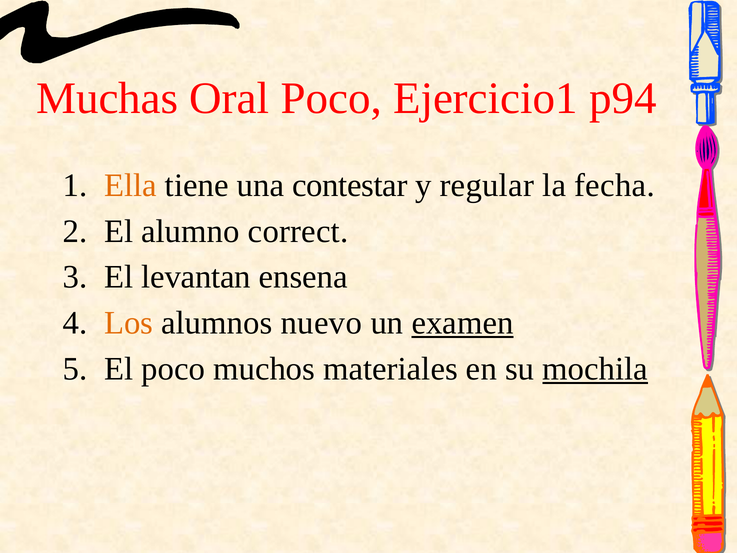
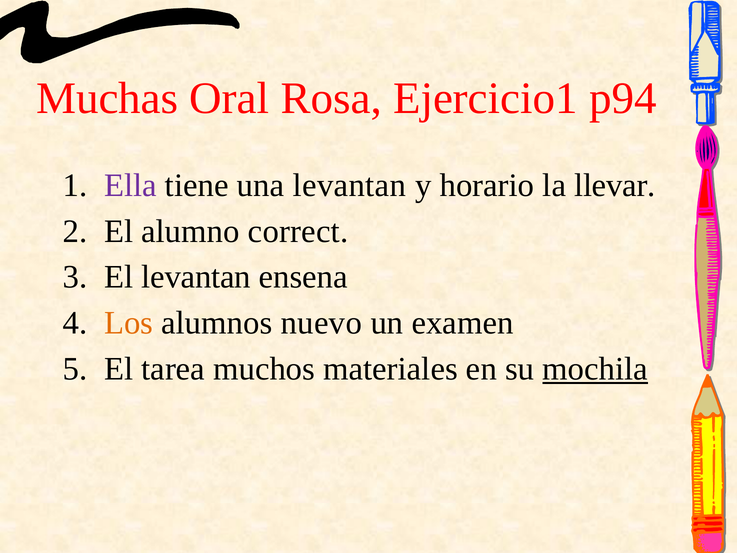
Oral Poco: Poco -> Rosa
Ella colour: orange -> purple
una contestar: contestar -> levantan
regular: regular -> horario
fecha: fecha -> llevar
examen underline: present -> none
El poco: poco -> tarea
